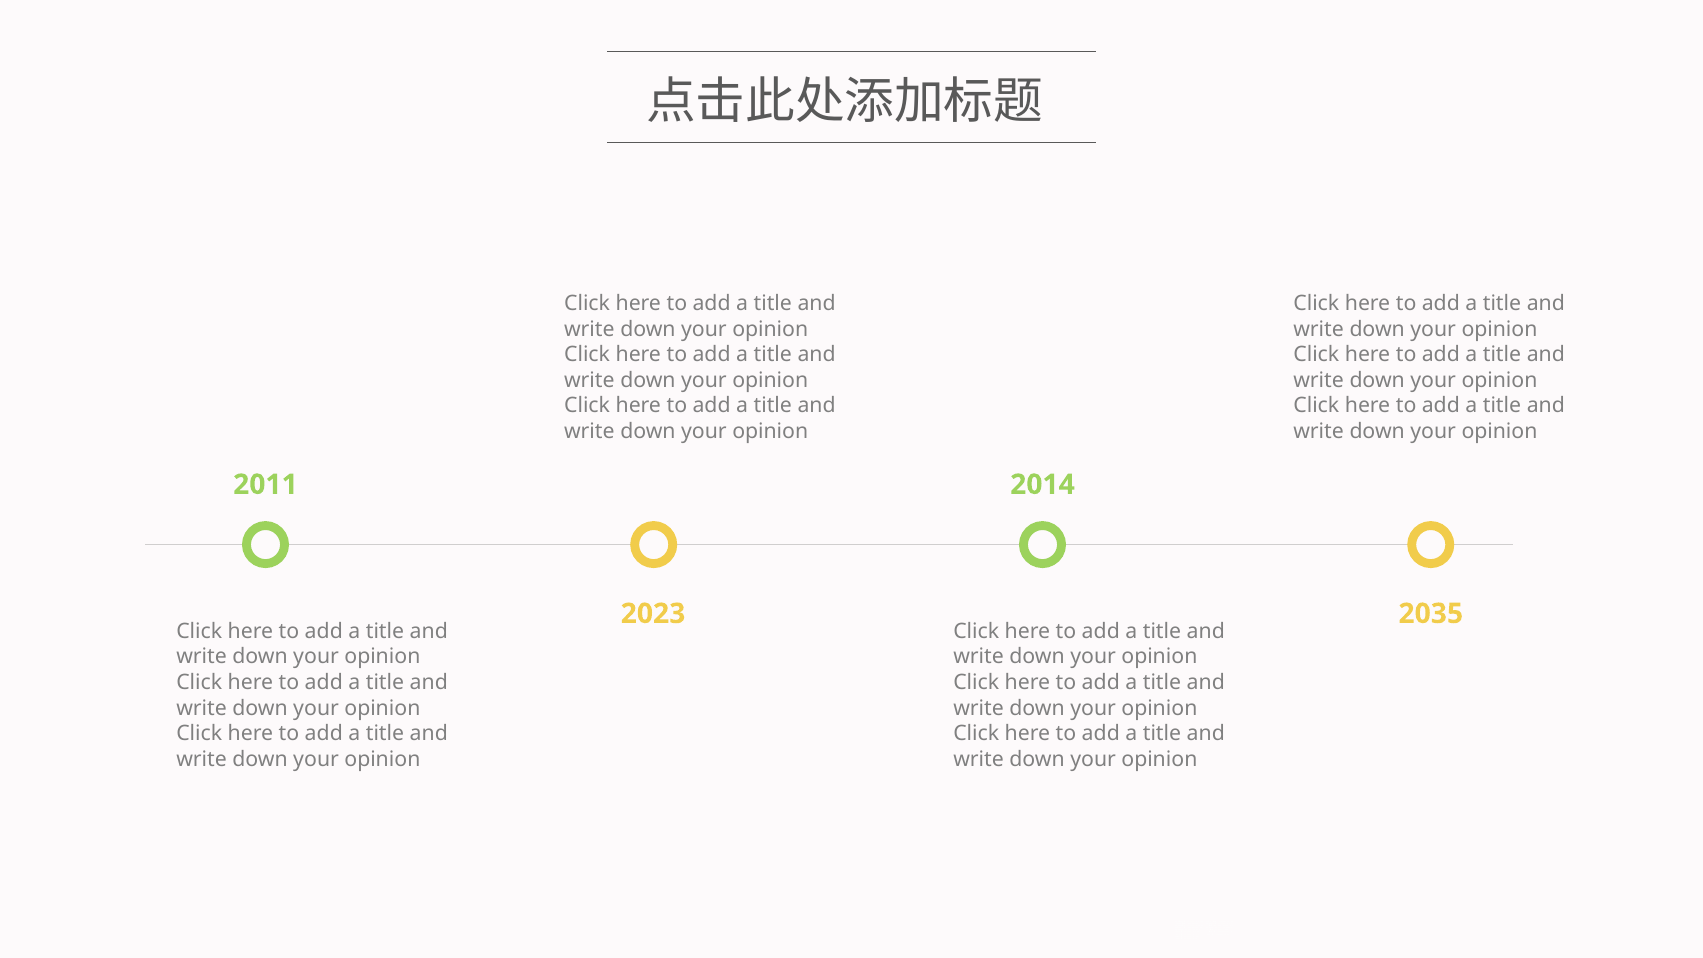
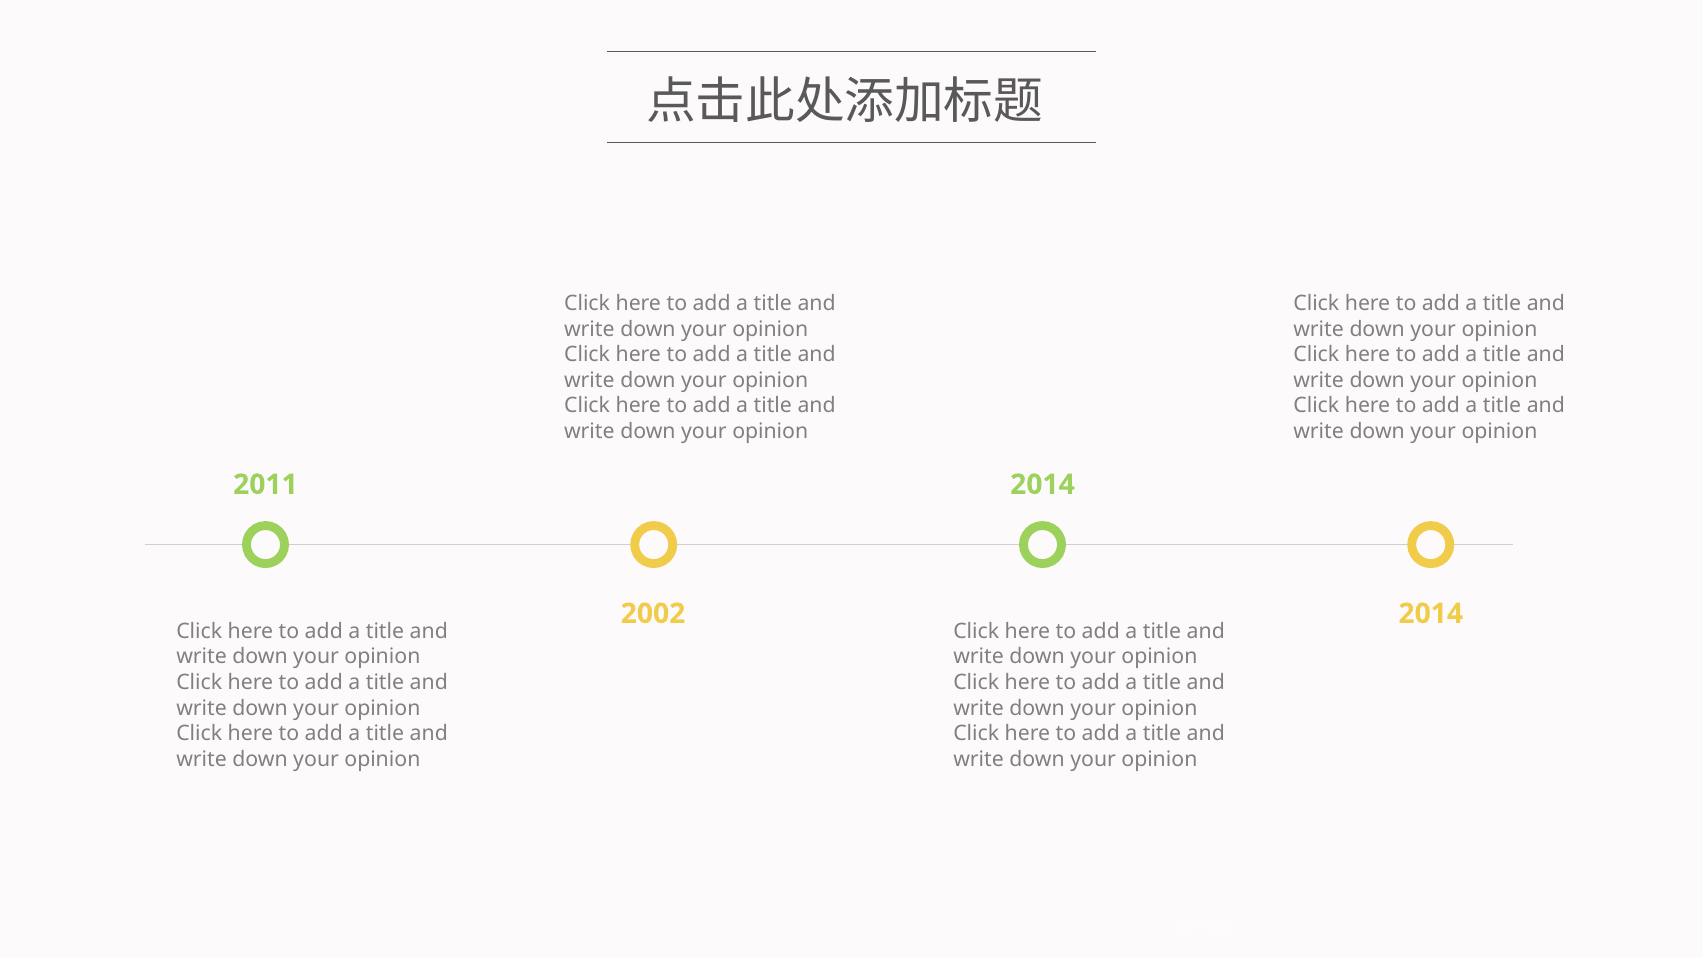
2023: 2023 -> 2002
2035 at (1431, 614): 2035 -> 2014
